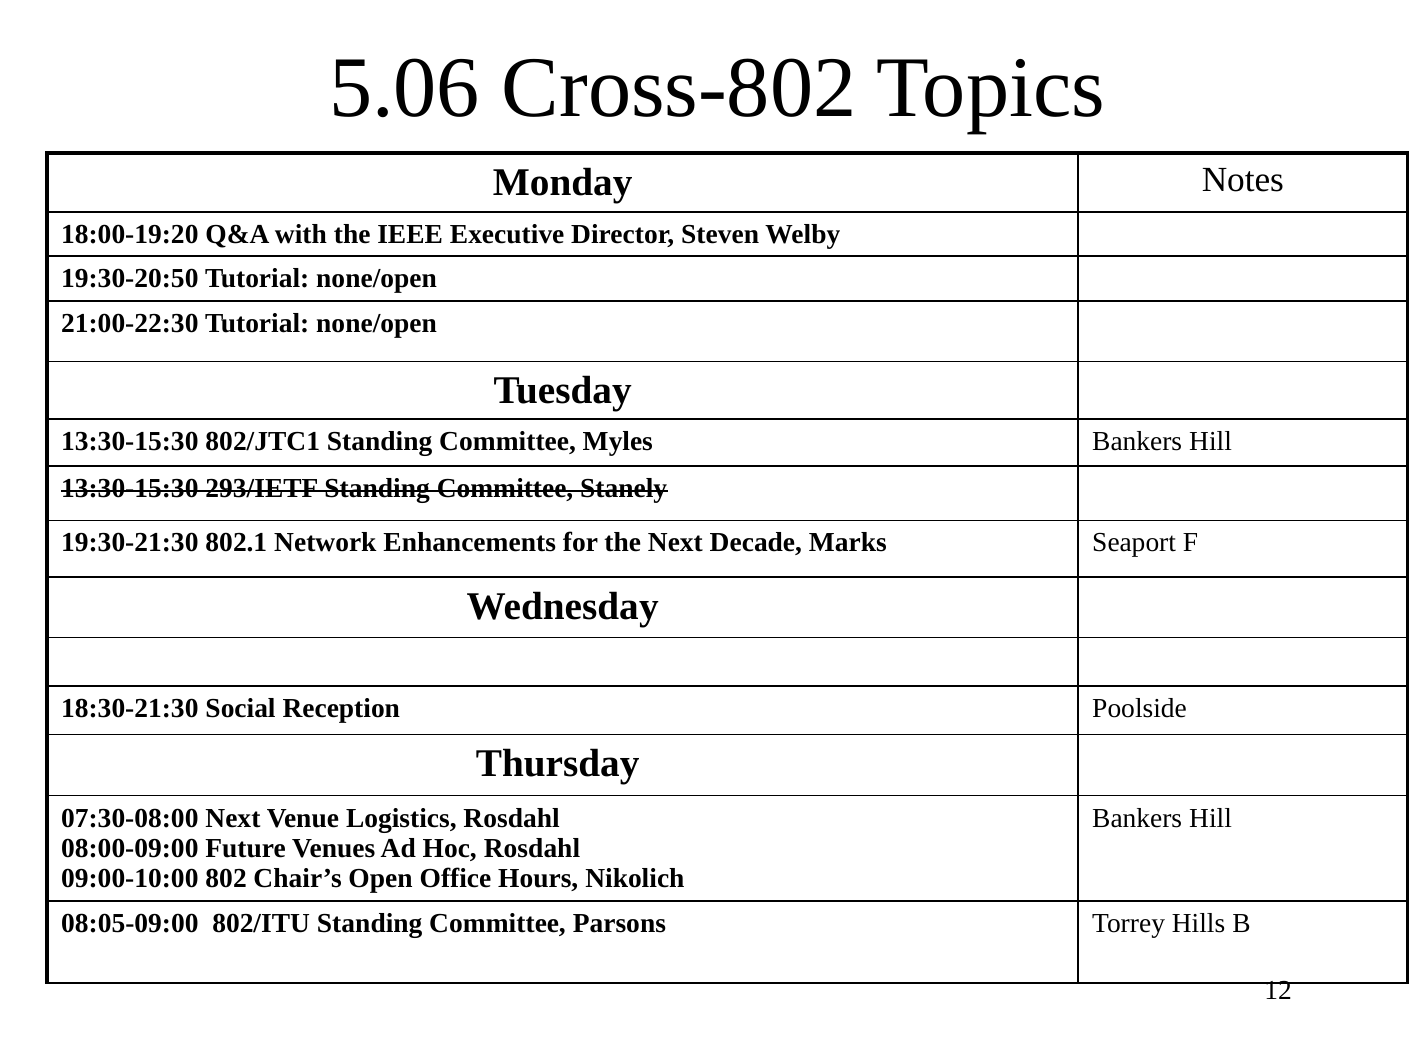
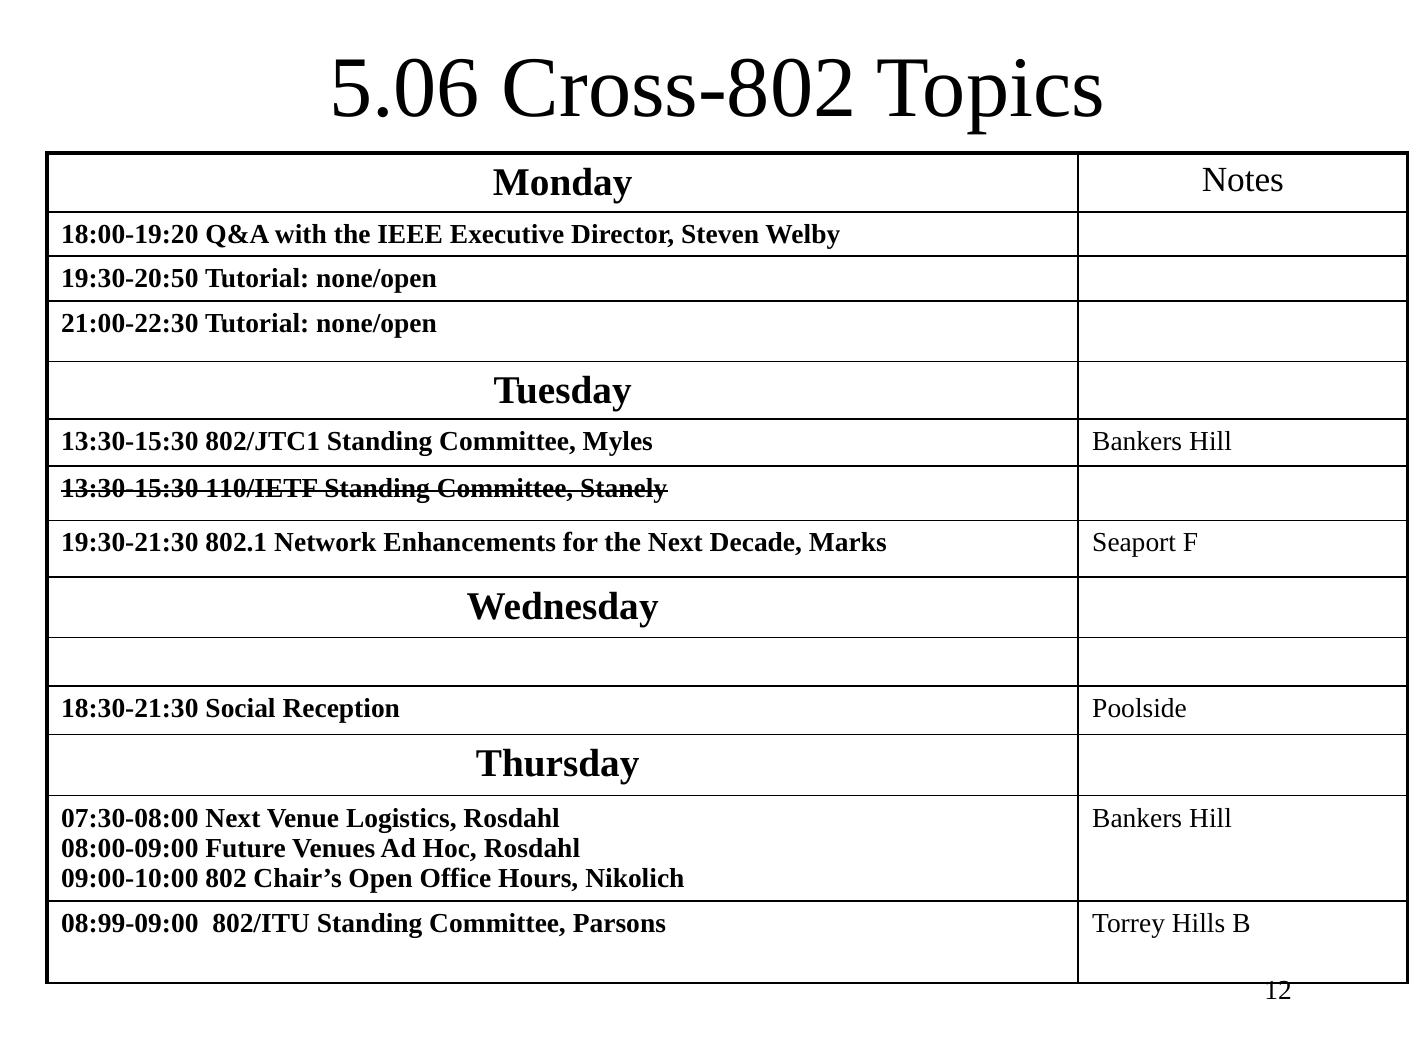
293/IETF: 293/IETF -> 110/IETF
08:05-09:00: 08:05-09:00 -> 08:99-09:00
